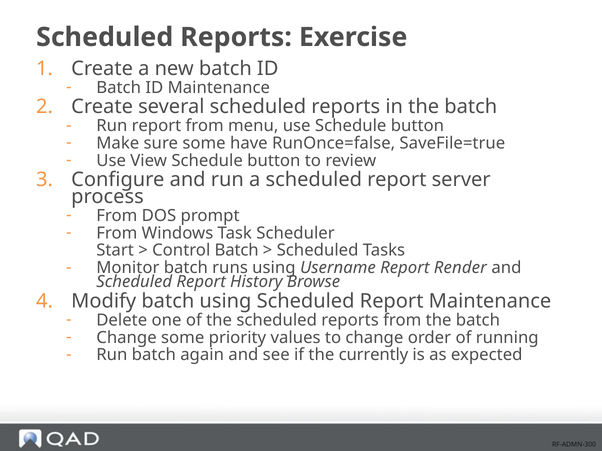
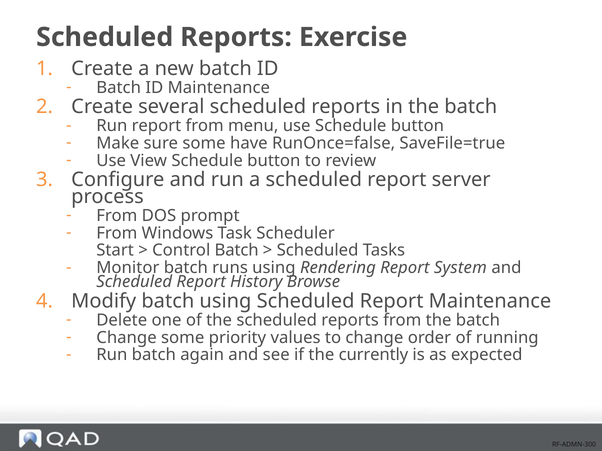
Username: Username -> Rendering
Render: Render -> System
